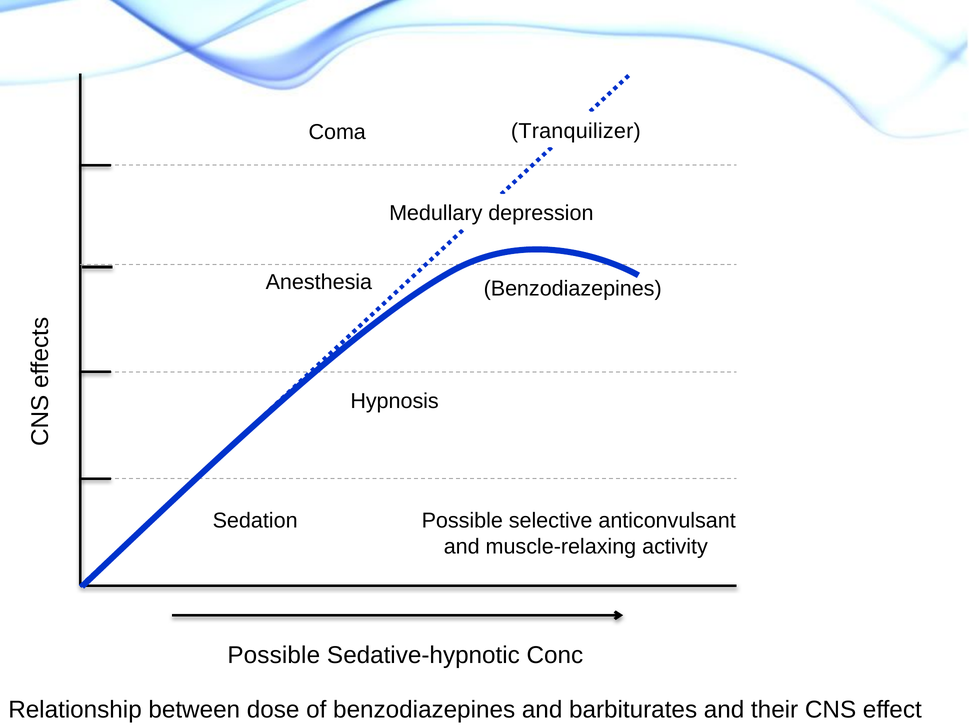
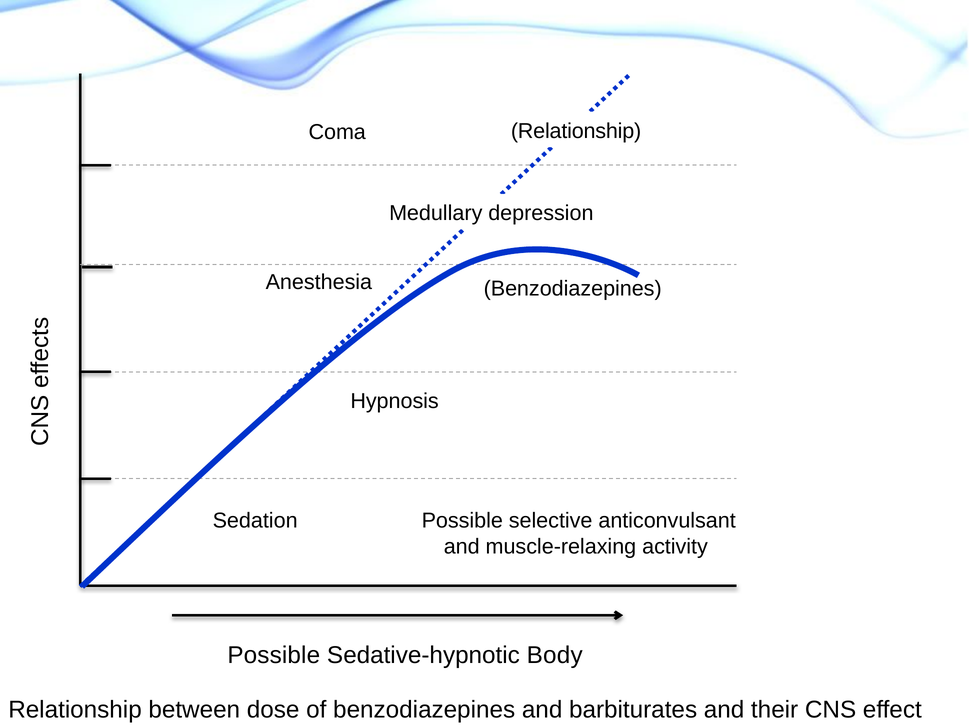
Tranquilizer at (576, 131): Tranquilizer -> Relationship
Conc: Conc -> Body
